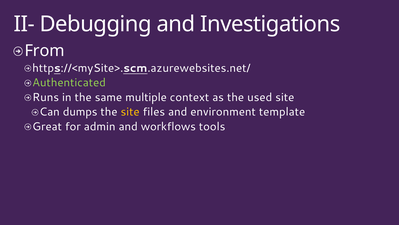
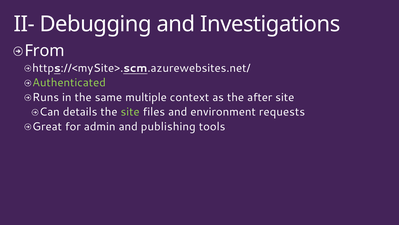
used: used -> after
dumps: dumps -> details
site at (130, 112) colour: yellow -> light green
template: template -> requests
workflows: workflows -> publishing
